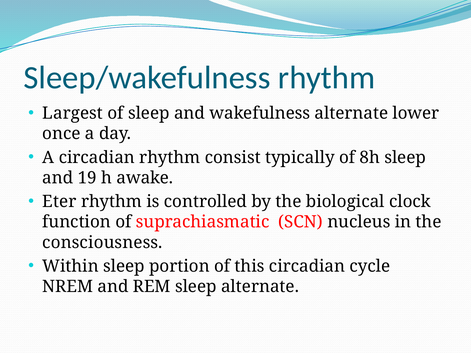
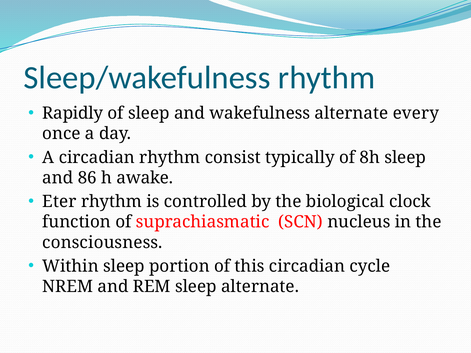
Largest: Largest -> Rapidly
lower: lower -> every
19: 19 -> 86
